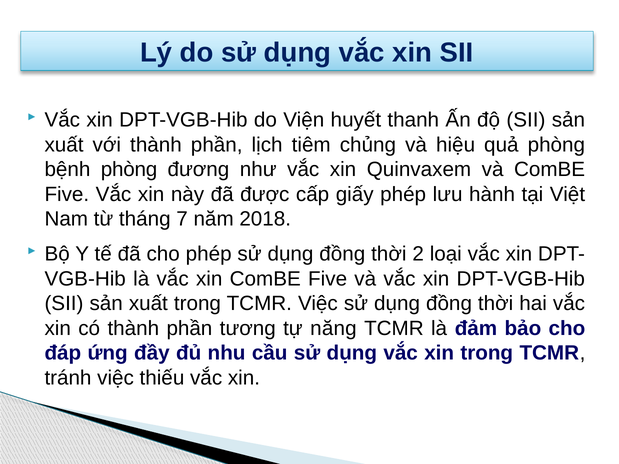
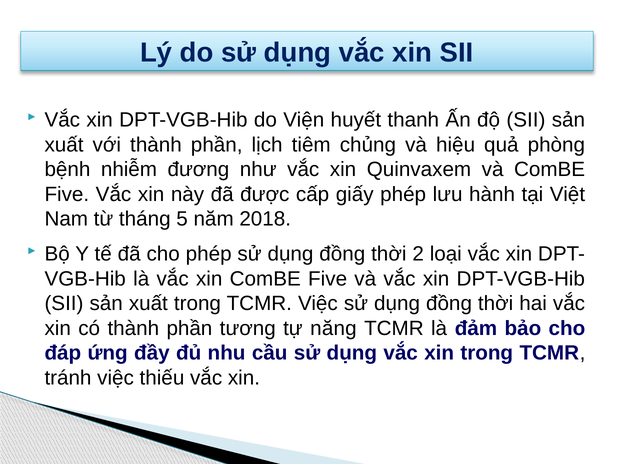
bệnh phòng: phòng -> nhiễm
7: 7 -> 5
